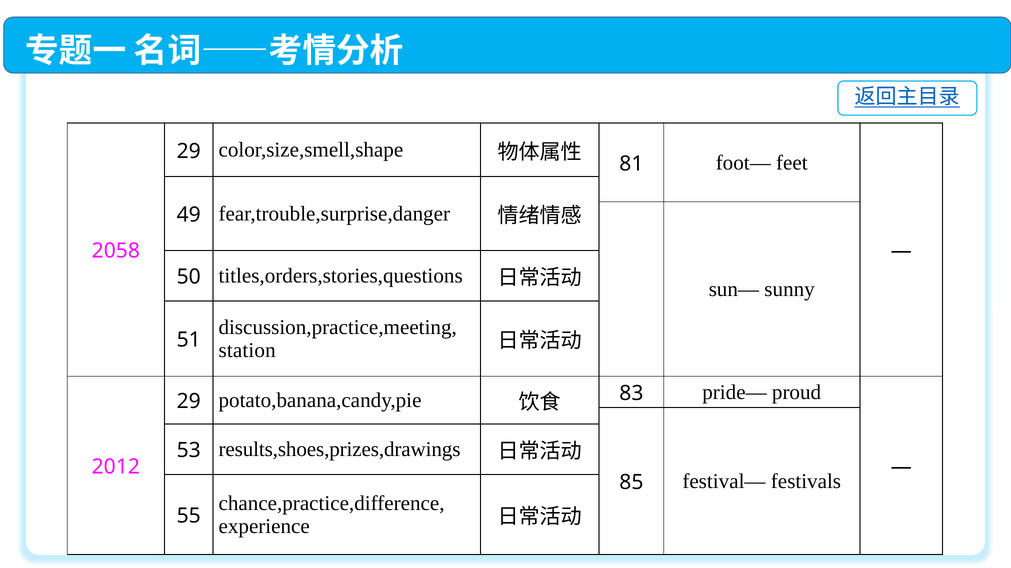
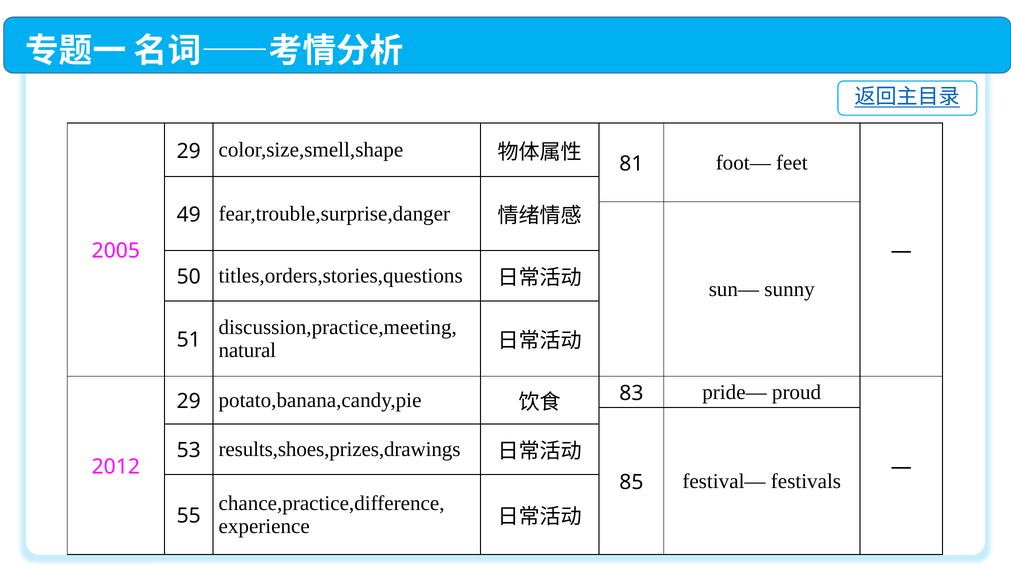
2058: 2058 -> 2005
station: station -> natural
